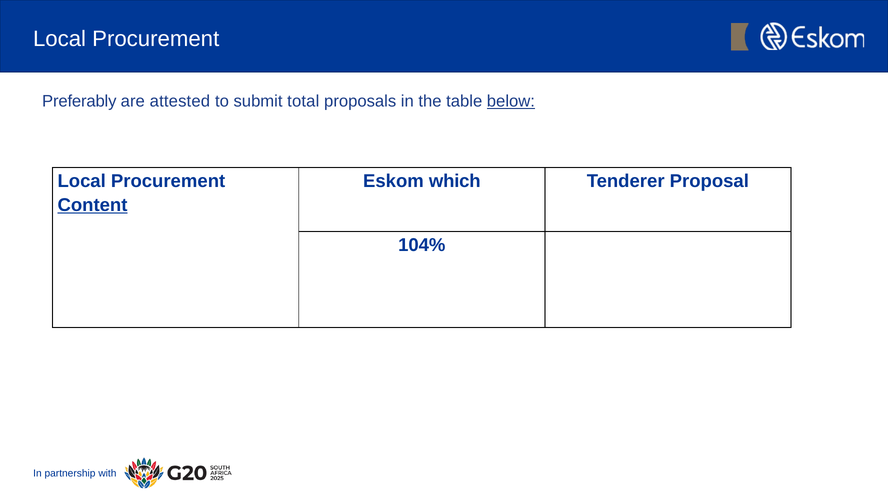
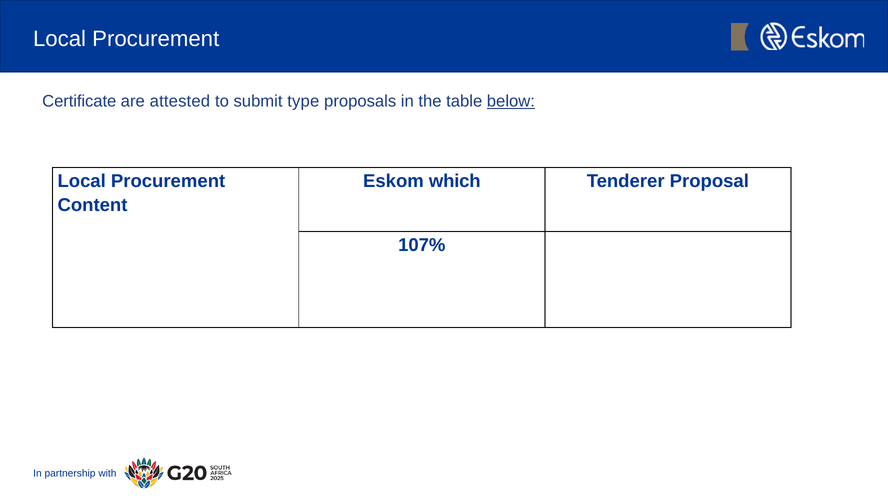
Preferably: Preferably -> Certificate
total: total -> type
Content underline: present -> none
104%: 104% -> 107%
